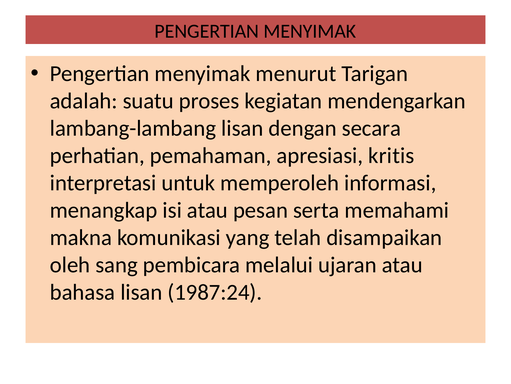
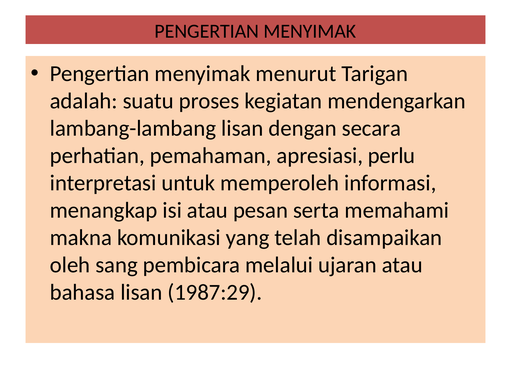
kritis: kritis -> perlu
1987:24: 1987:24 -> 1987:29
